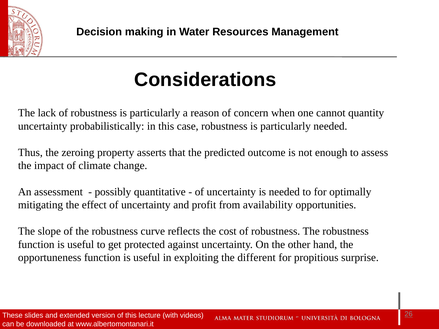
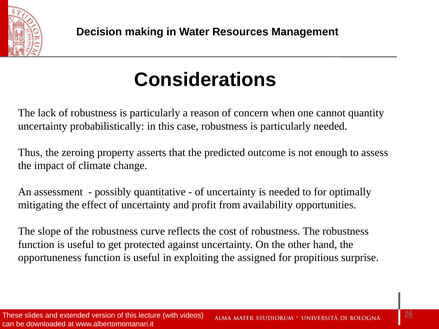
different: different -> assigned
